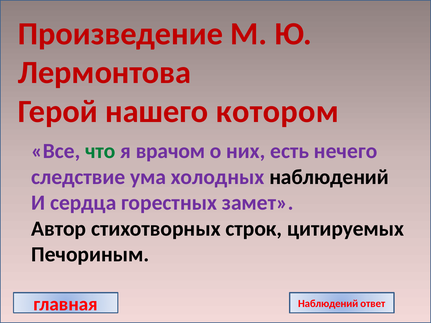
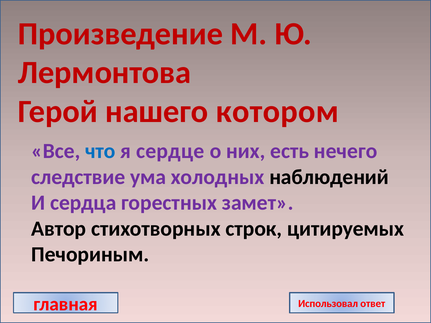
что colour: green -> blue
врачом: врачом -> сердце
главная Наблюдений: Наблюдений -> Использовал
